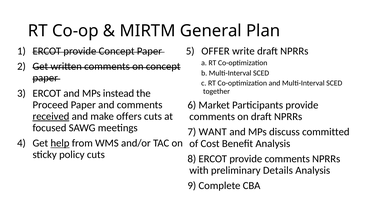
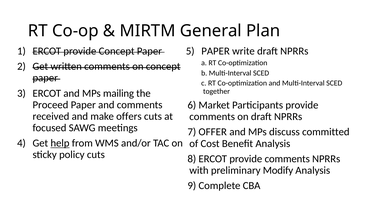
OFFER at (216, 51): OFFER -> PAPER
instead: instead -> mailing
received underline: present -> none
WANT: WANT -> OFFER
Details: Details -> Modify
